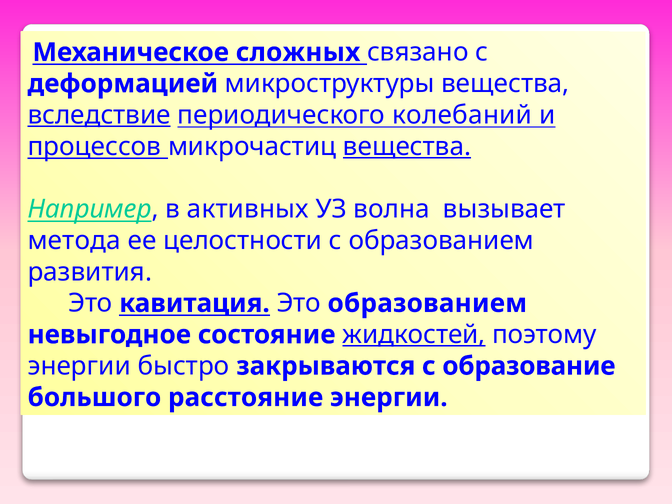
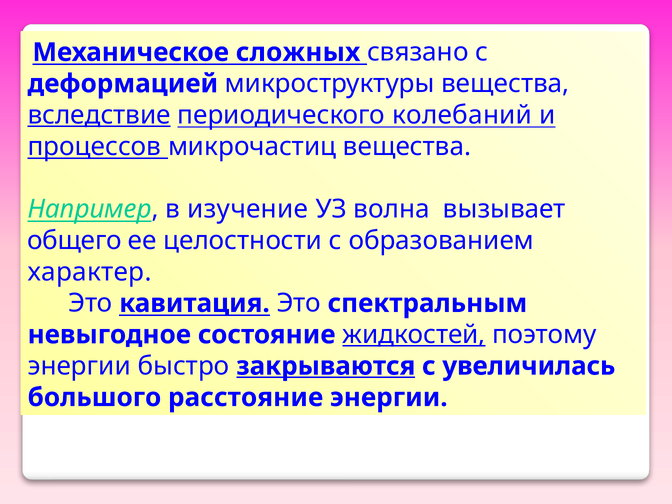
вещества at (407, 146) underline: present -> none
активных: активных -> изучение
метода: метода -> общего
развития: развития -> характер
Это образованием: образованием -> спектральным
закрываются underline: none -> present
образование: образование -> увеличилась
